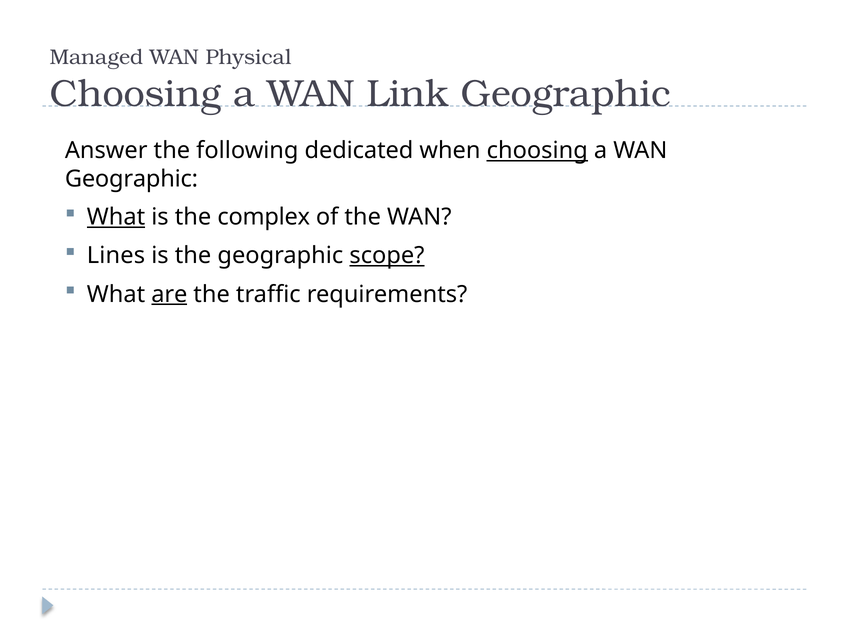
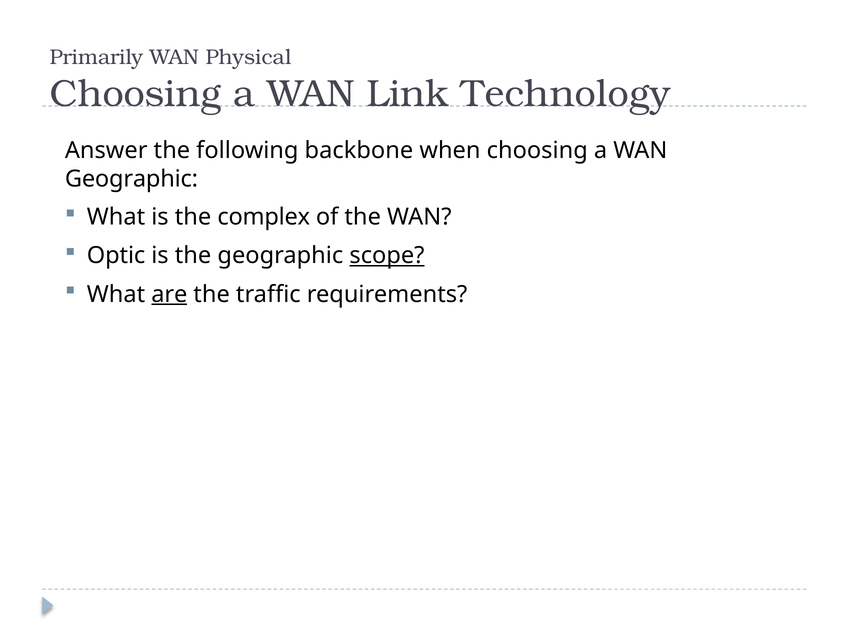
Managed: Managed -> Primarily
Link Geographic: Geographic -> Technology
dedicated: dedicated -> backbone
choosing at (537, 151) underline: present -> none
What at (116, 217) underline: present -> none
Lines: Lines -> Optic
